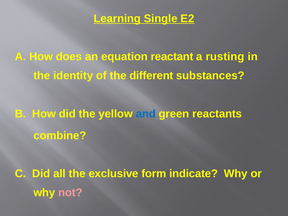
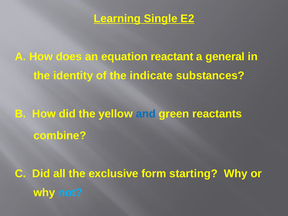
rusting: rusting -> general
different: different -> indicate
indicate: indicate -> starting
not colour: pink -> light blue
